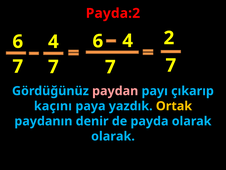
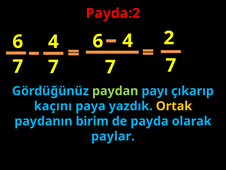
paydan colour: pink -> light green
denir: denir -> birim
olarak at (113, 136): olarak -> paylar
